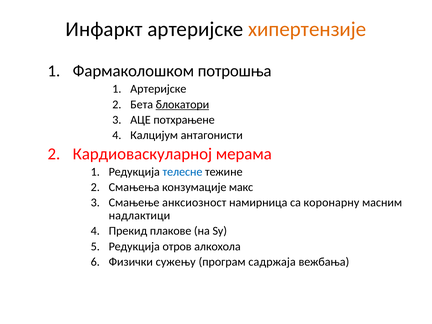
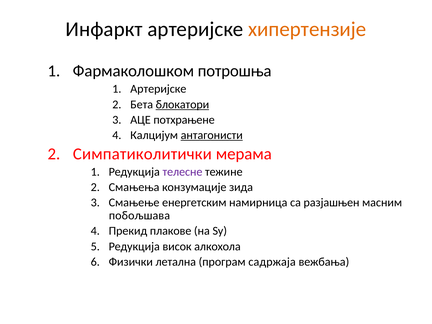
антагонисти underline: none -> present
Кардиоваскуларној: Кардиоваскуларној -> Симпатиколитички
телесне colour: blue -> purple
макс: макс -> зида
анксиозност: анксиозност -> енергетским
коронарну: коронарну -> разјашњен
надлактици: надлактици -> побољшава
отров: отров -> висок
сужењу: сужењу -> летална
